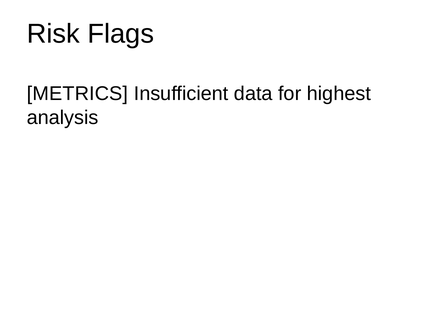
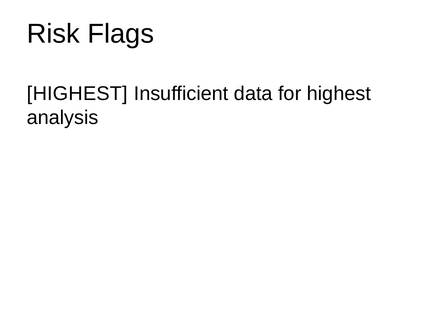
METRICS at (77, 94): METRICS -> HIGHEST
